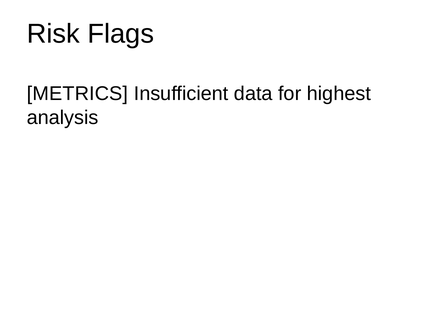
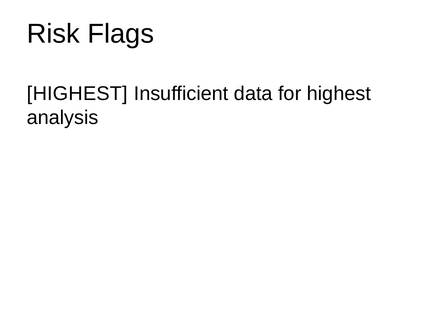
METRICS at (77, 94): METRICS -> HIGHEST
